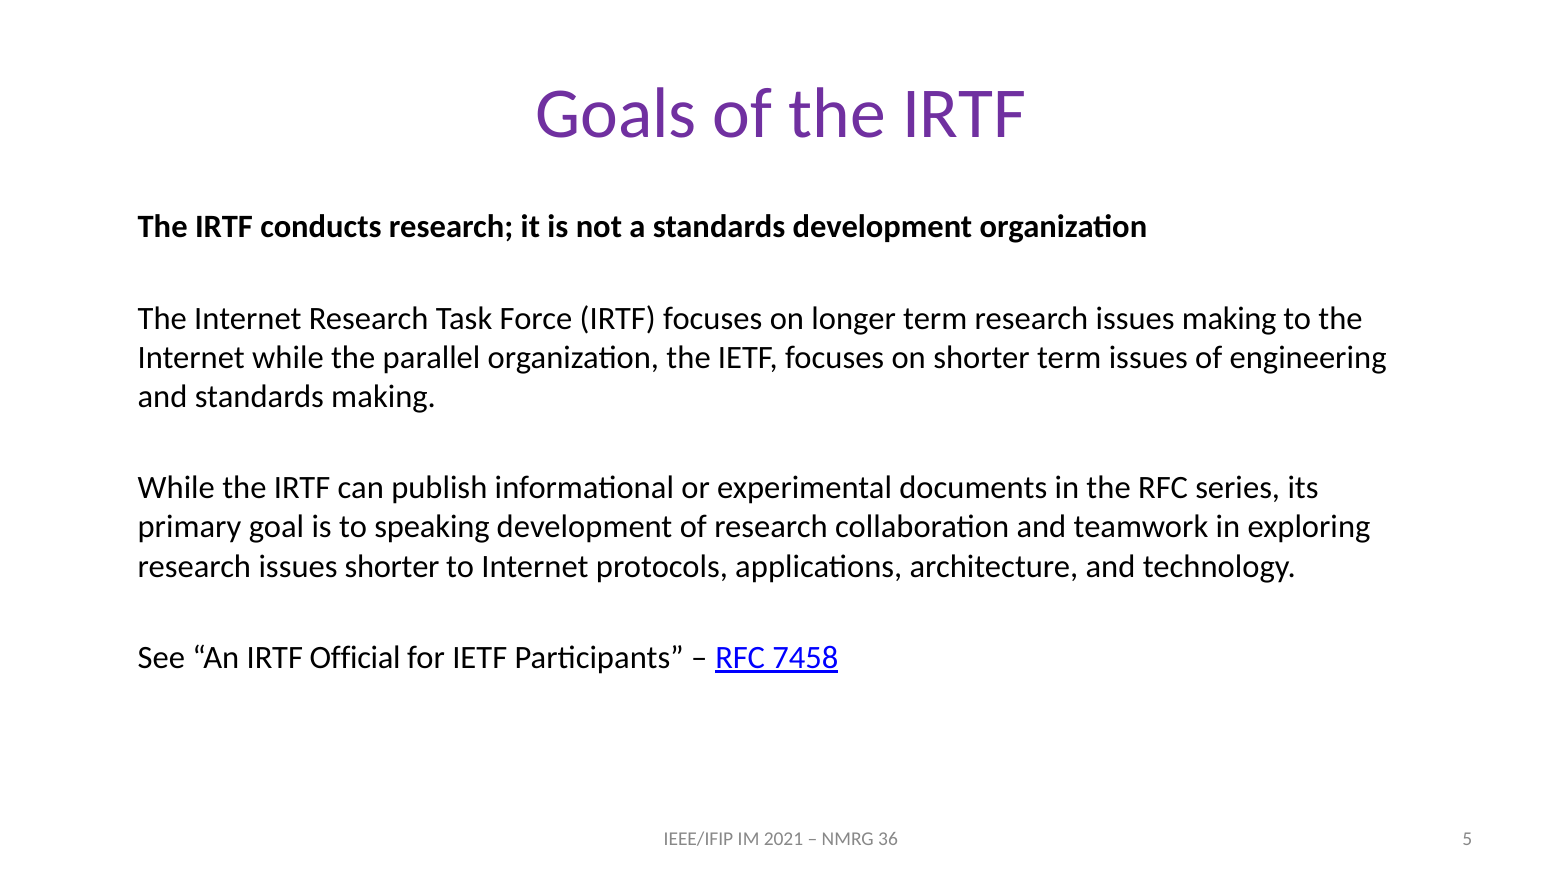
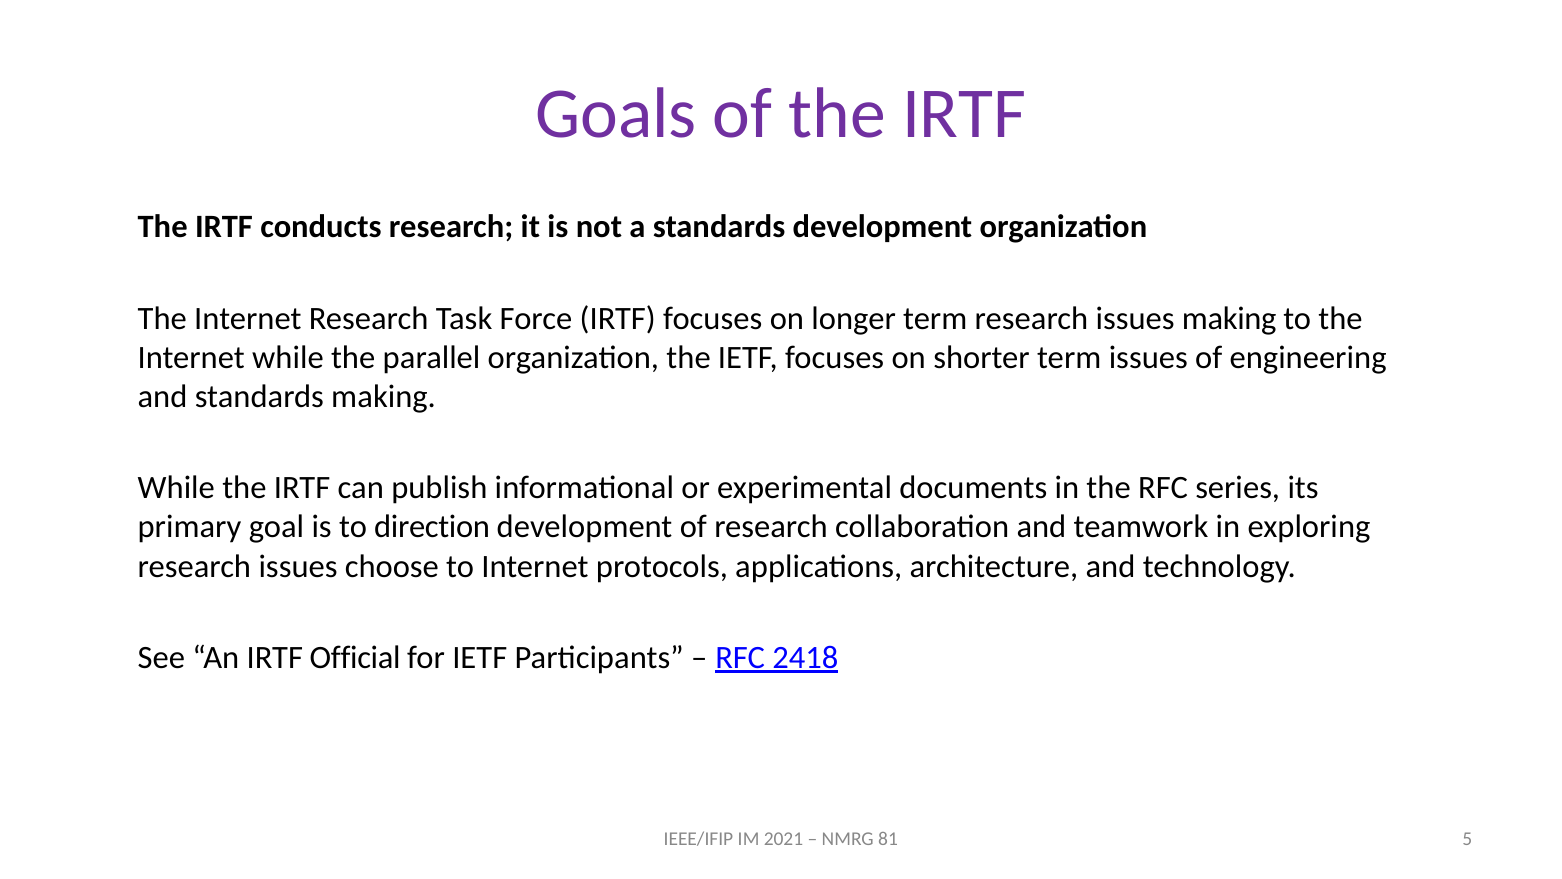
speaking: speaking -> direction
issues shorter: shorter -> choose
7458: 7458 -> 2418
36: 36 -> 81
